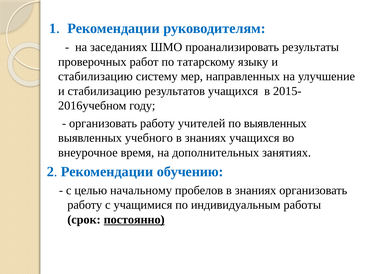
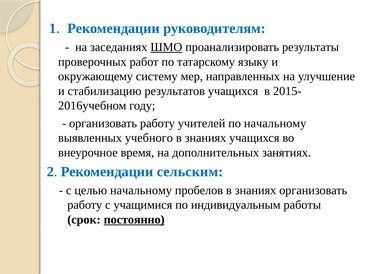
ШМО underline: none -> present
стабилизацию at (95, 76): стабилизацию -> окружающему
по выявленных: выявленных -> начальному
обучению: обучению -> сельским
